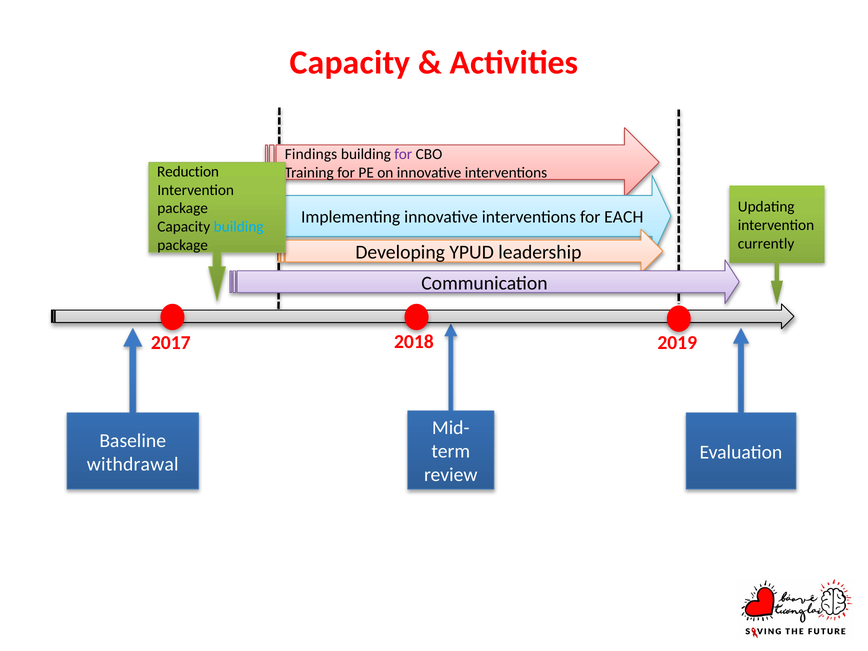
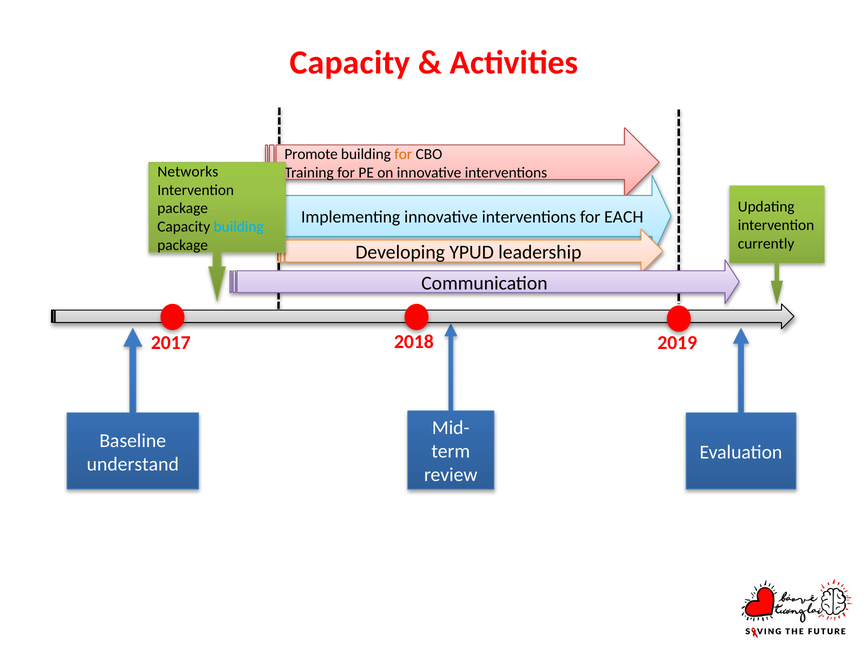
Findings: Findings -> Promote
for at (403, 154) colour: purple -> orange
Reduction: Reduction -> Networks
withdrawal: withdrawal -> understand
